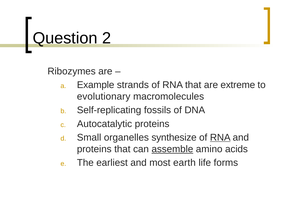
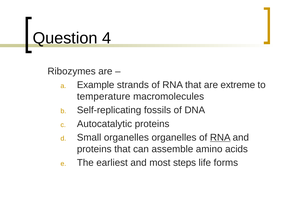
2: 2 -> 4
evolutionary: evolutionary -> temperature
organelles synthesize: synthesize -> organelles
assemble underline: present -> none
earth: earth -> steps
